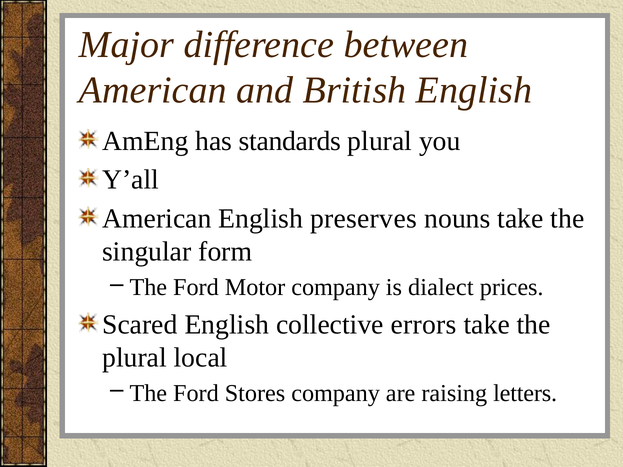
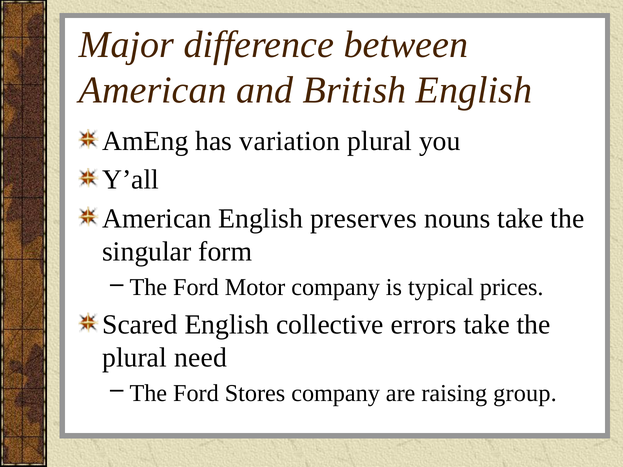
standards: standards -> variation
dialect: dialect -> typical
local: local -> need
letters: letters -> group
